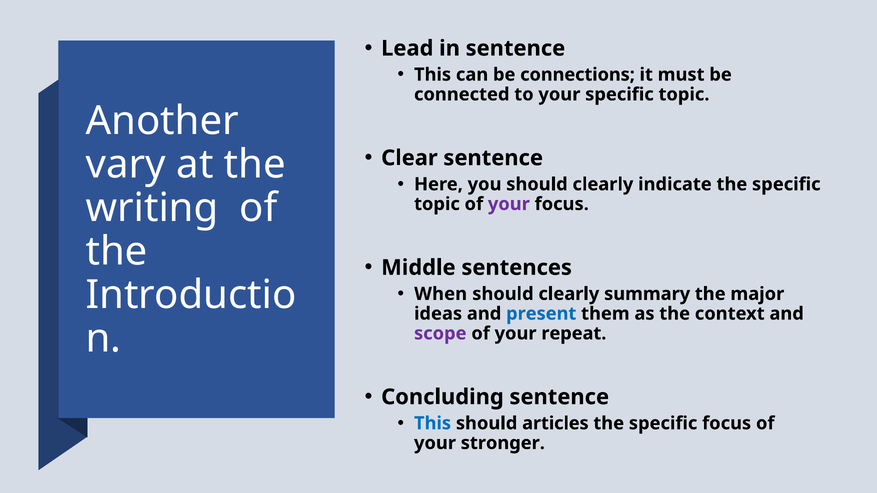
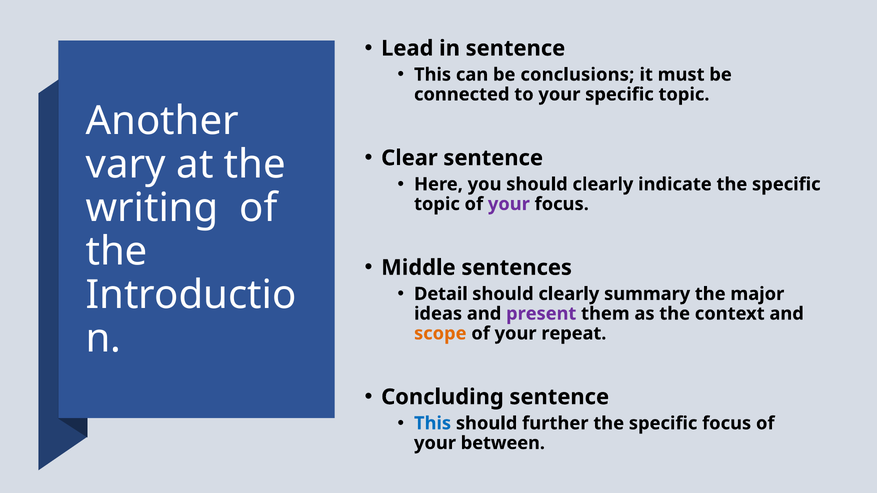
connections: connections -> conclusions
When: When -> Detail
present colour: blue -> purple
scope colour: purple -> orange
articles: articles -> further
stronger: stronger -> between
